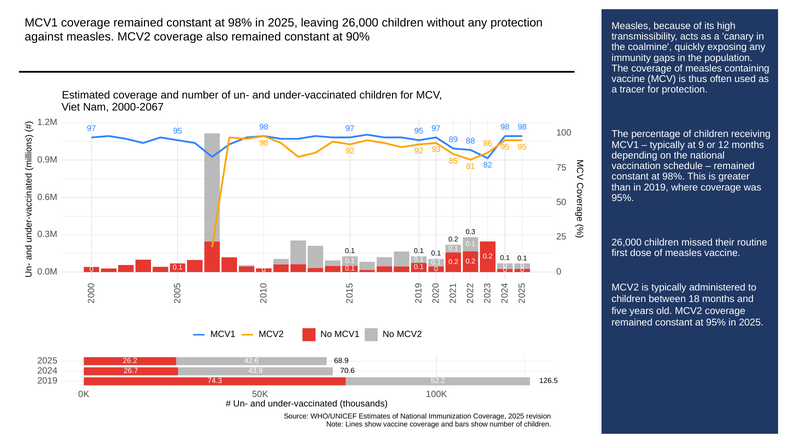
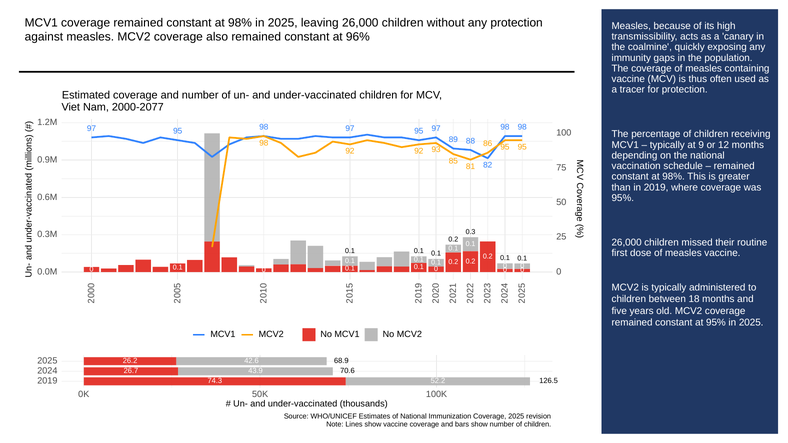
90%: 90% -> 96%
2000-2067: 2000-2067 -> 2000-2077
